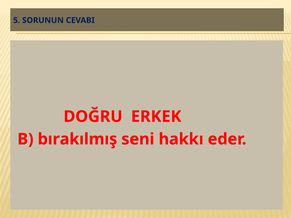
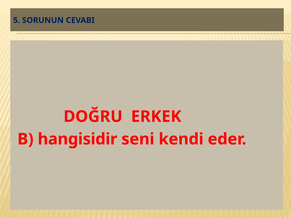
bırakılmış: bırakılmış -> hangisidir
hakkı: hakkı -> kendi
